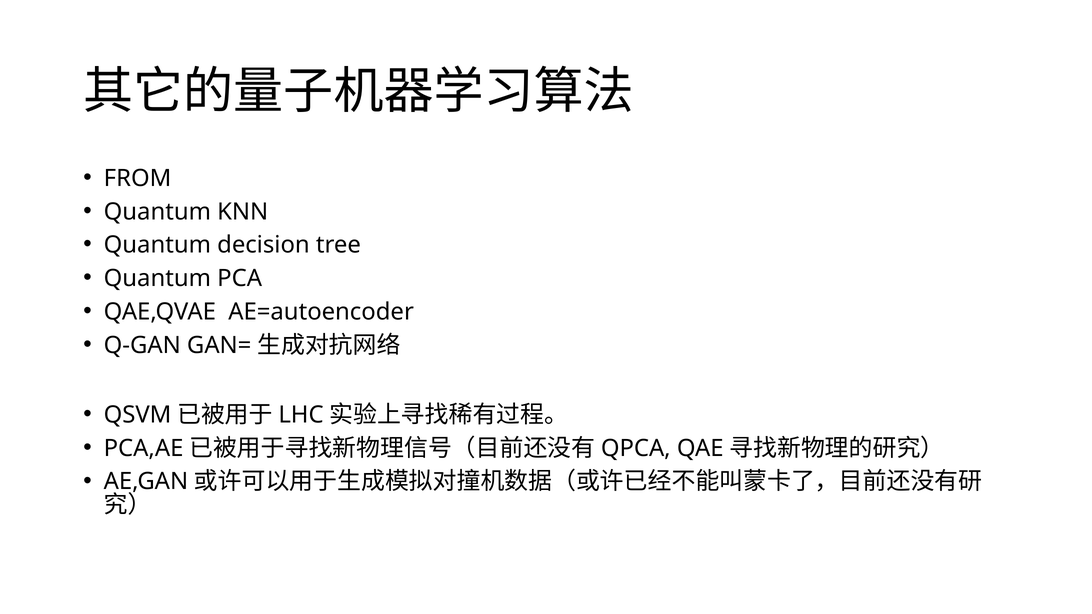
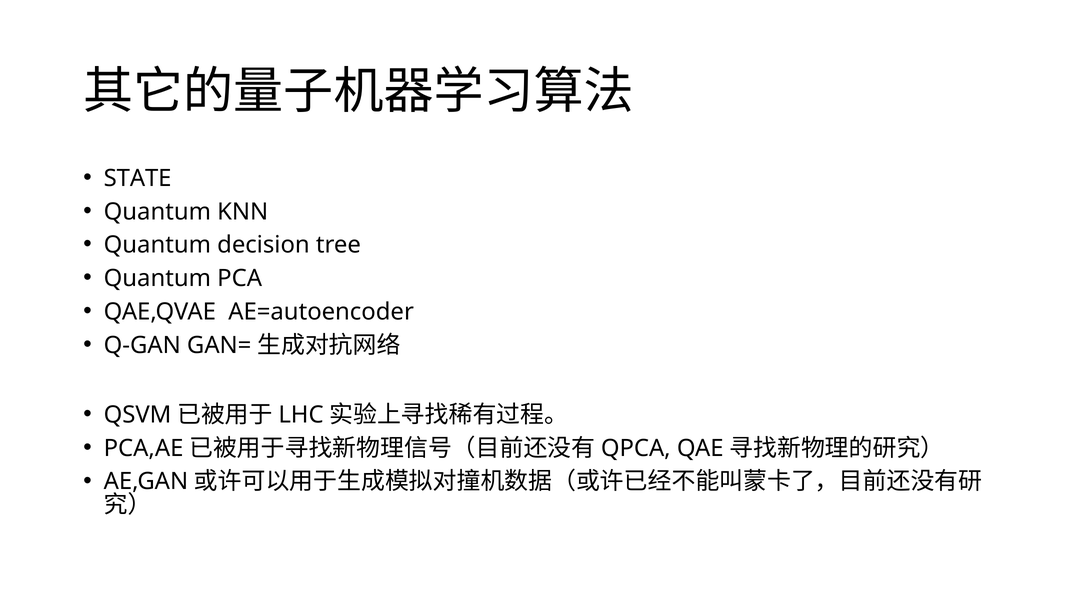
FROM: FROM -> STATE
